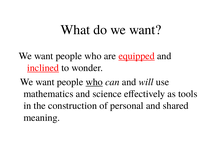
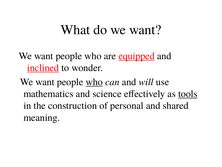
tools underline: none -> present
